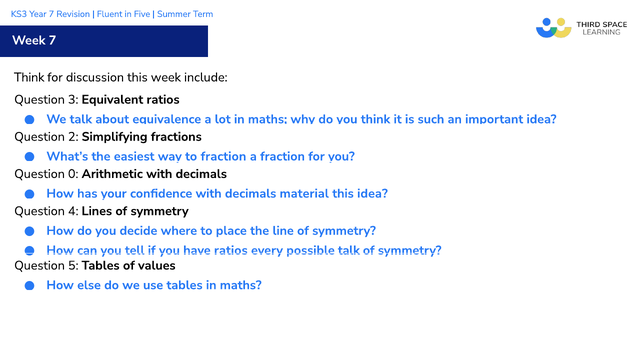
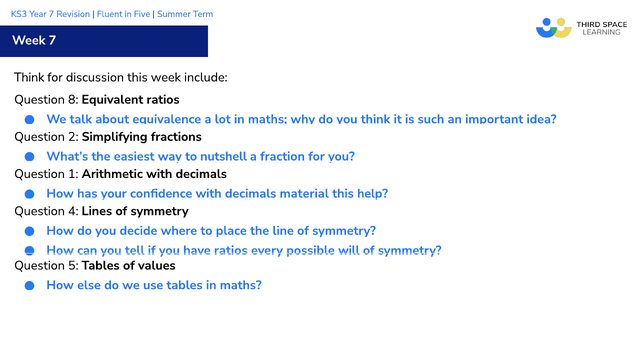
3: 3 -> 8
to fraction: fraction -> nutshell
0: 0 -> 1
this idea: idea -> help
possible talk: talk -> will
